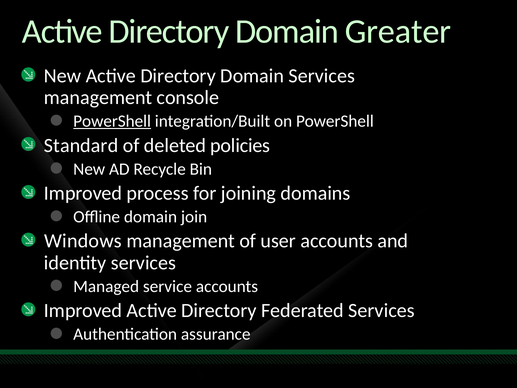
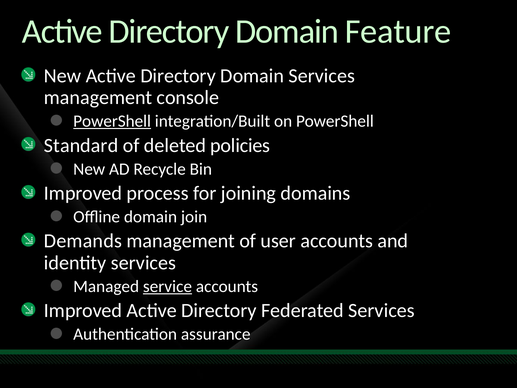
Greater: Greater -> Feature
Windows: Windows -> Demands
service underline: none -> present
